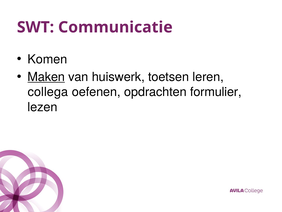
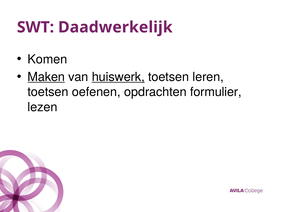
Communicatie: Communicatie -> Daadwerkelijk
huiswerk underline: none -> present
collega at (48, 92): collega -> toetsen
